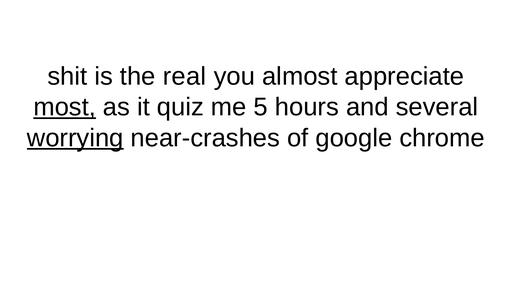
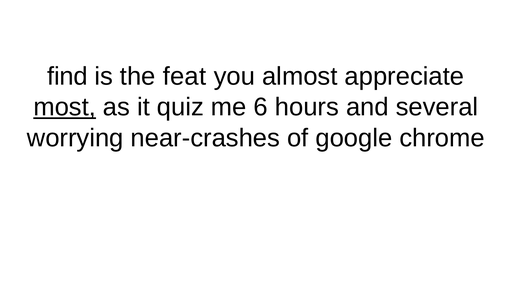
shit: shit -> find
real: real -> feat
5: 5 -> 6
worrying underline: present -> none
